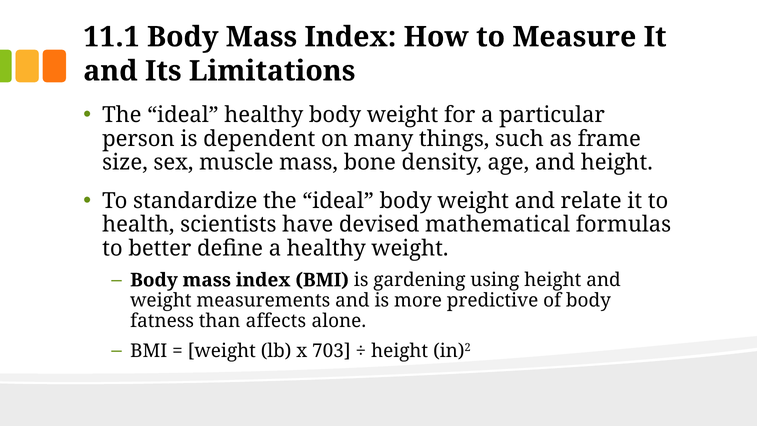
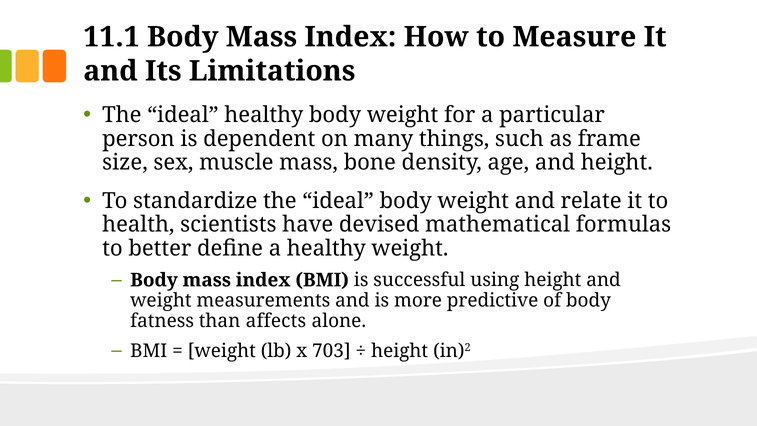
gardening: gardening -> successful
